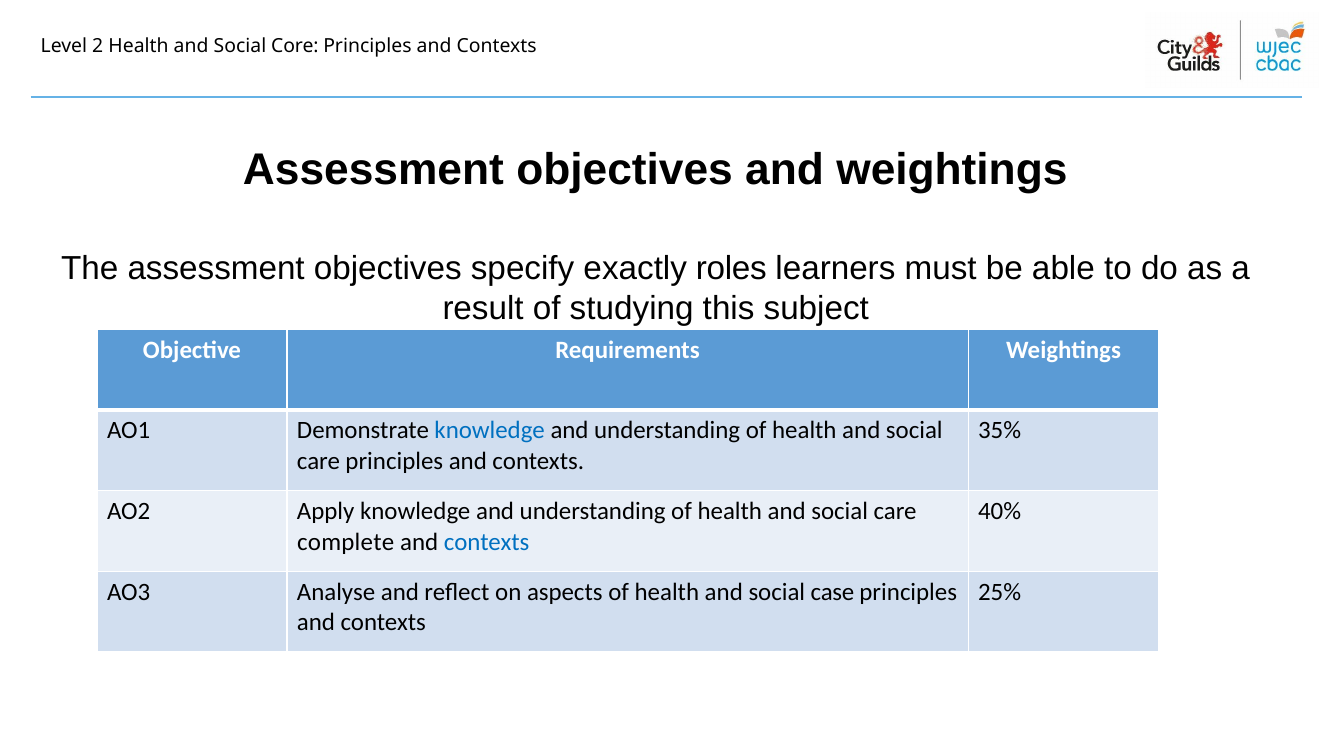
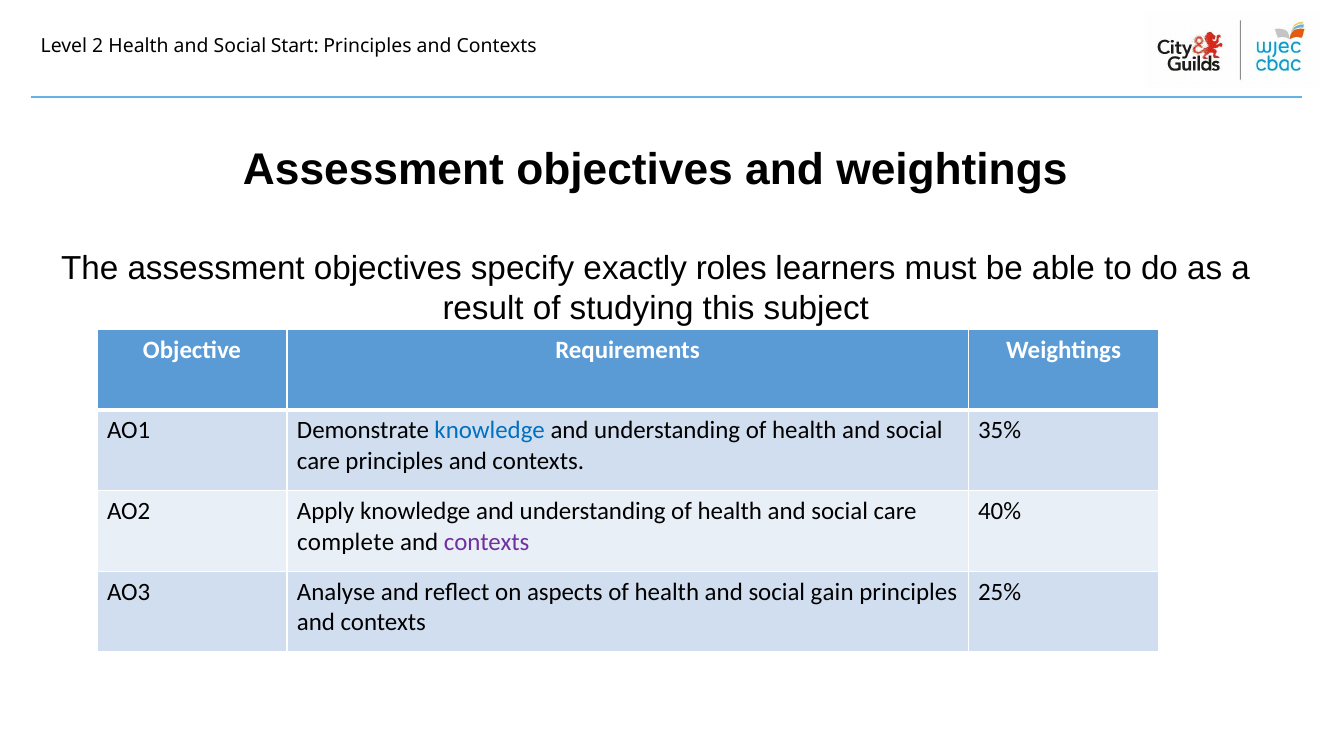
Core: Core -> Start
contexts at (487, 541) colour: blue -> purple
case: case -> gain
